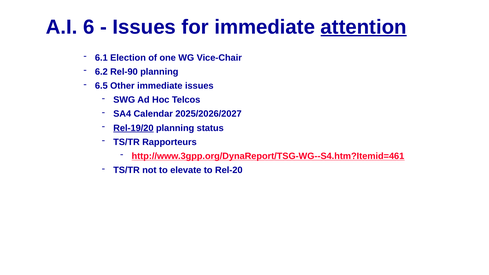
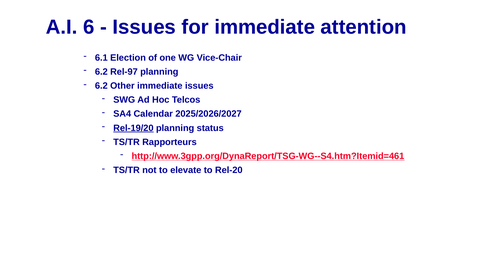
attention underline: present -> none
Rel-90: Rel-90 -> Rel-97
6.5 at (101, 86): 6.5 -> 6.2
